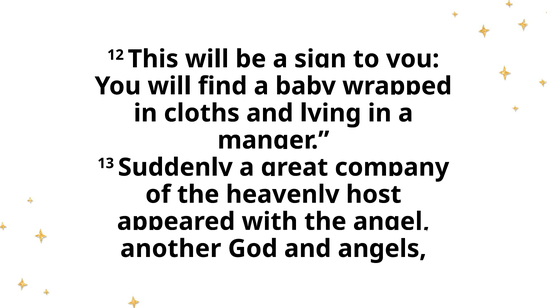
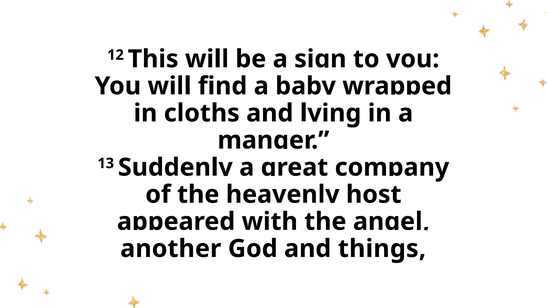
angels: angels -> things
